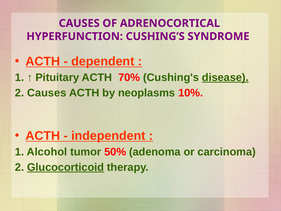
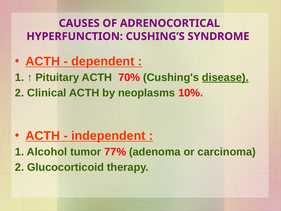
2 Causes: Causes -> Clinical
50%: 50% -> 77%
Glucocorticoid underline: present -> none
